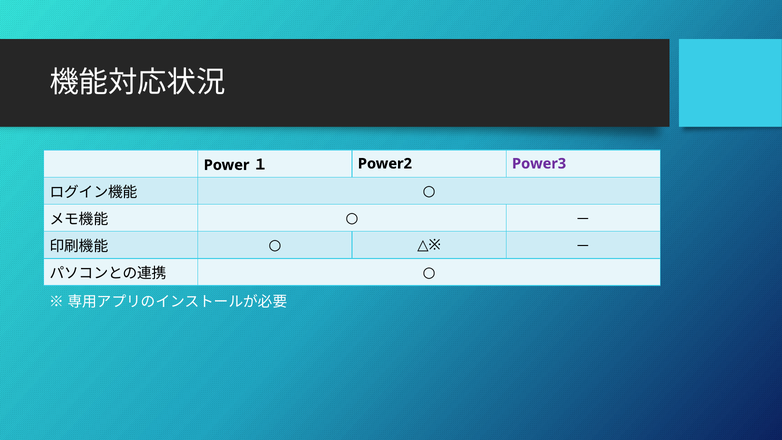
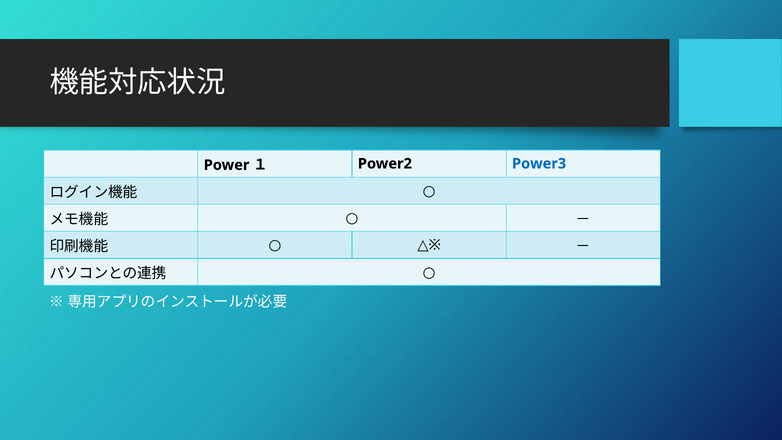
Power3 colour: purple -> blue
